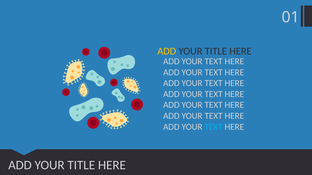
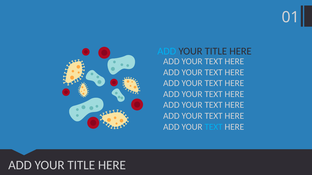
ADD at (167, 51) colour: yellow -> light blue
